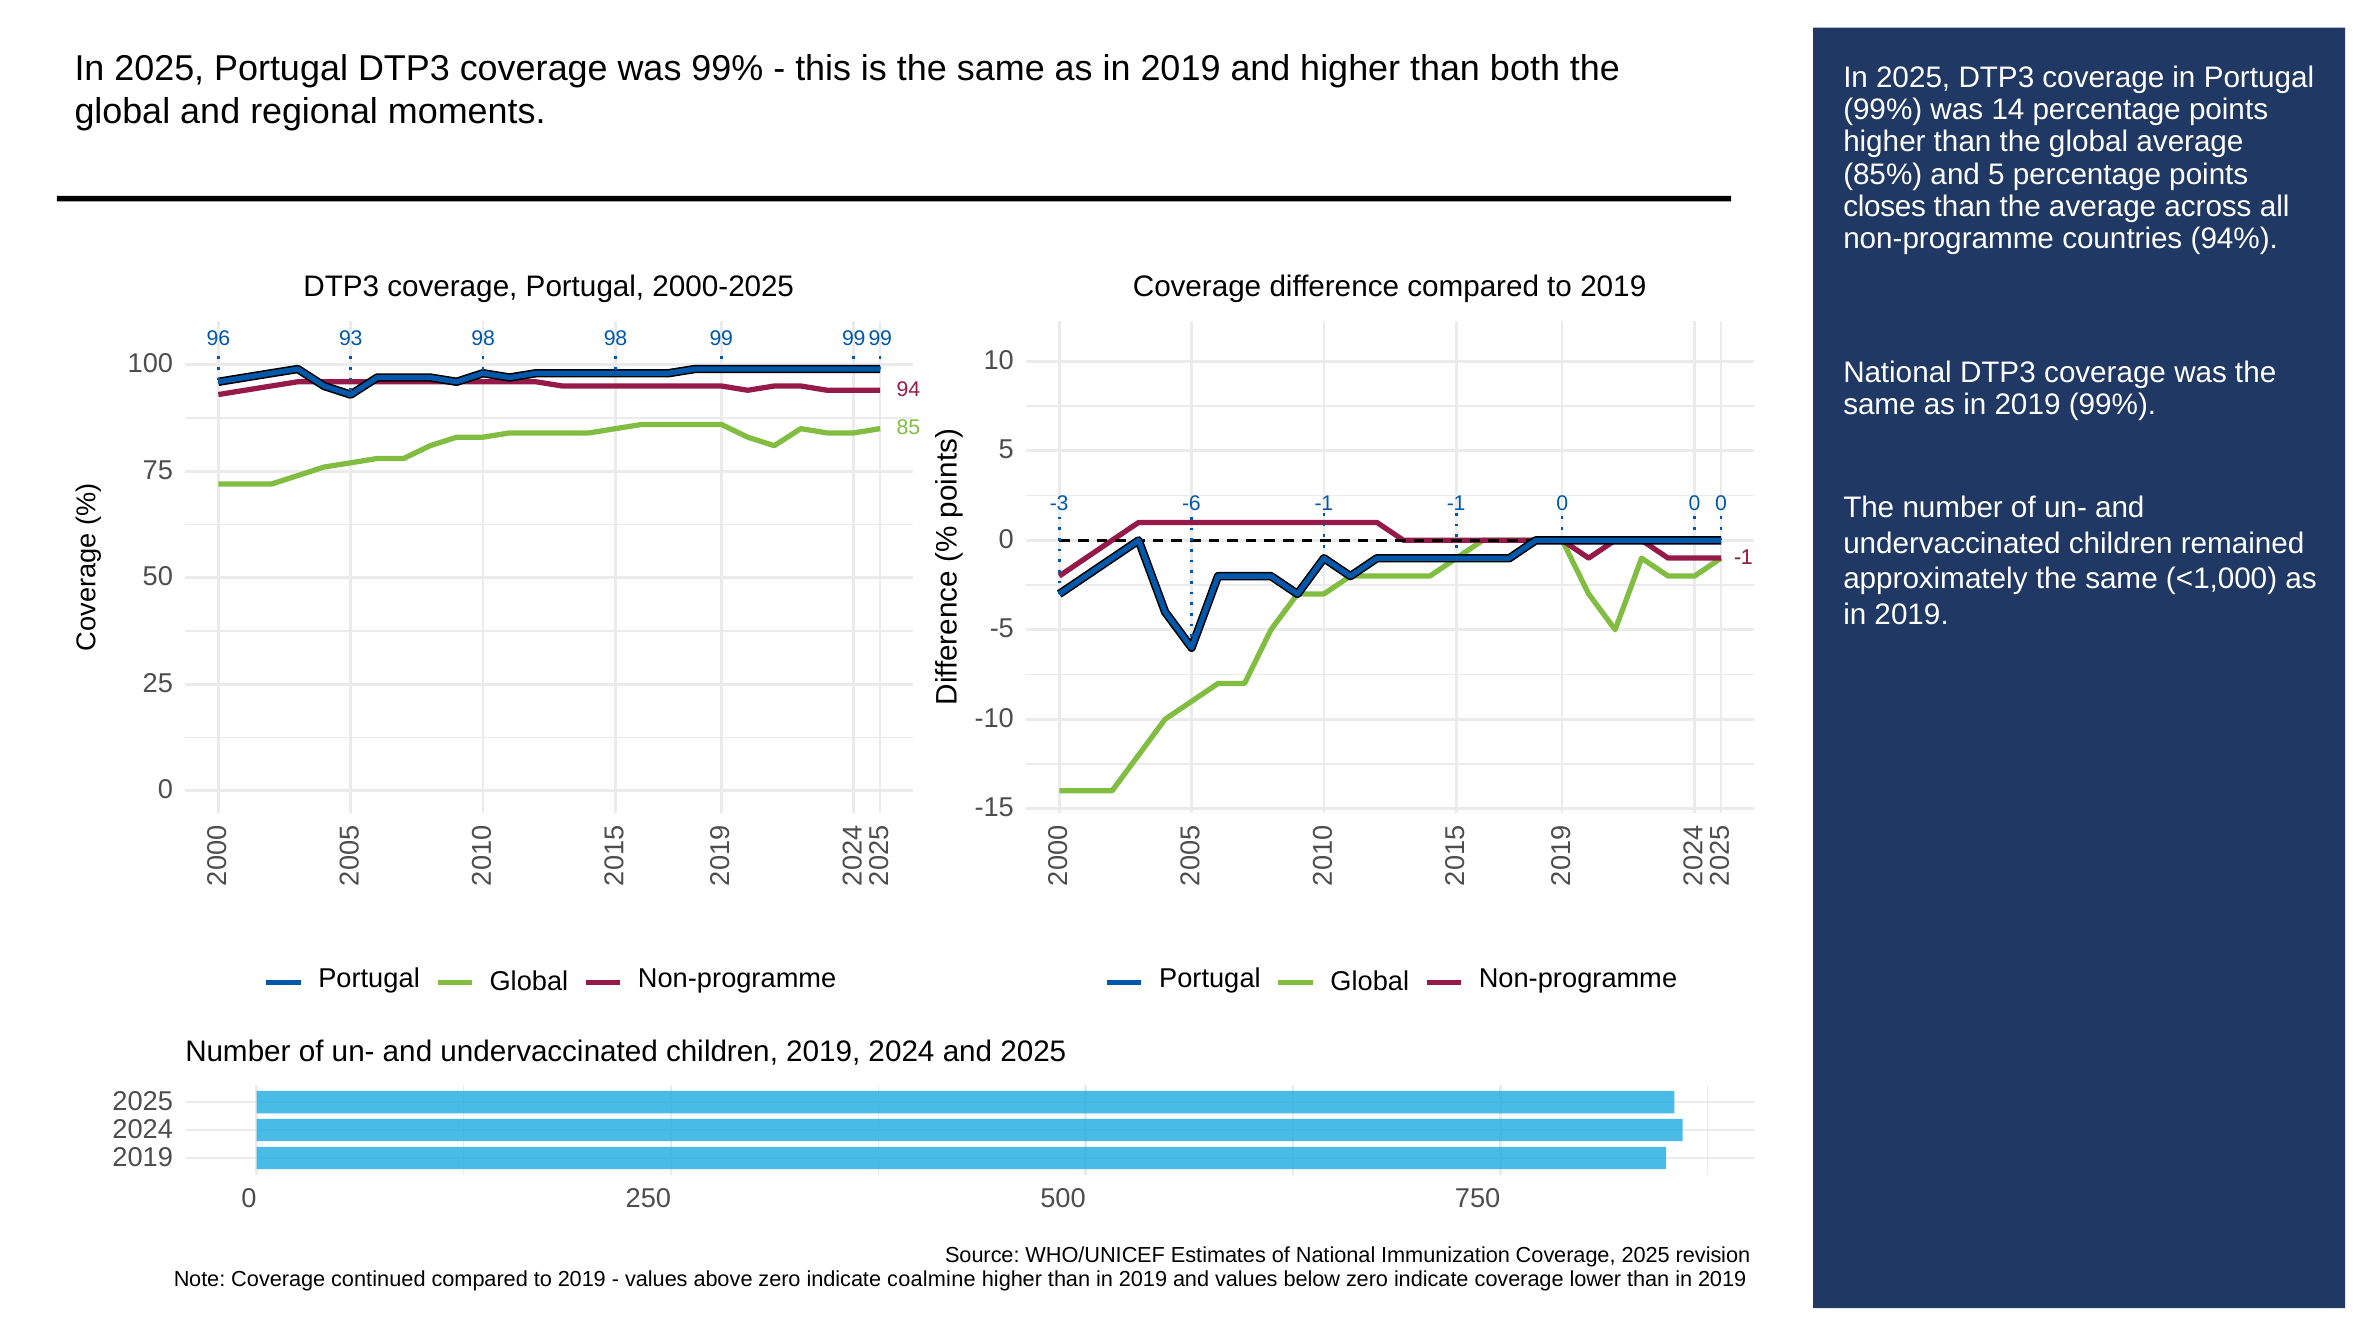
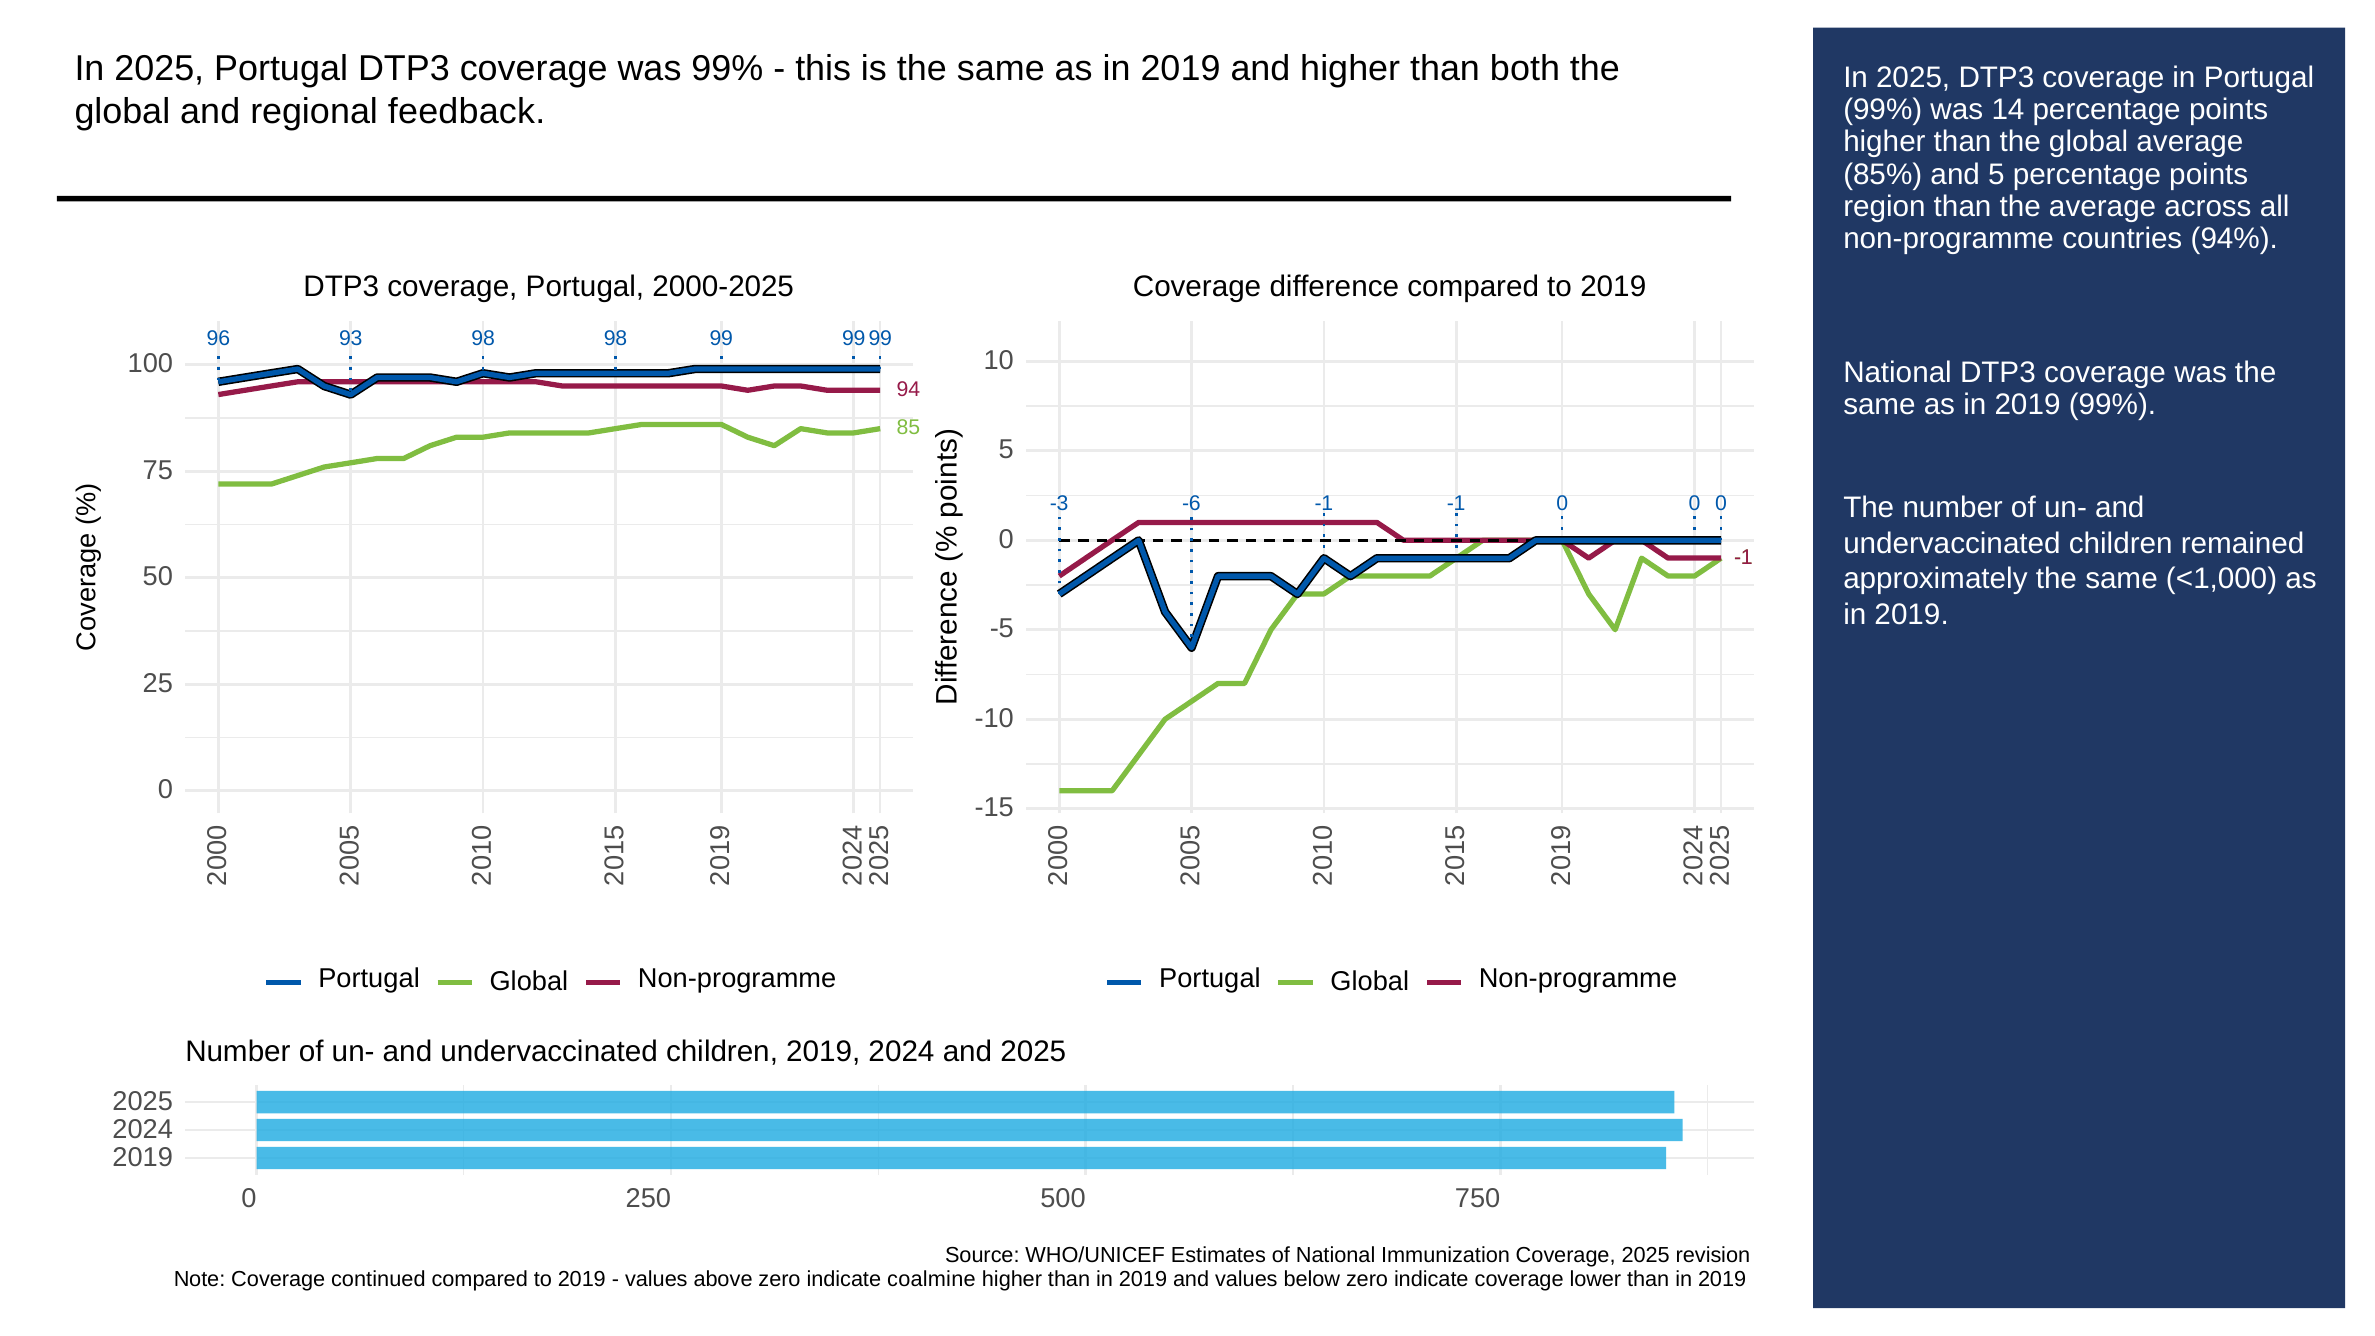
moments: moments -> feedback
closes: closes -> region
